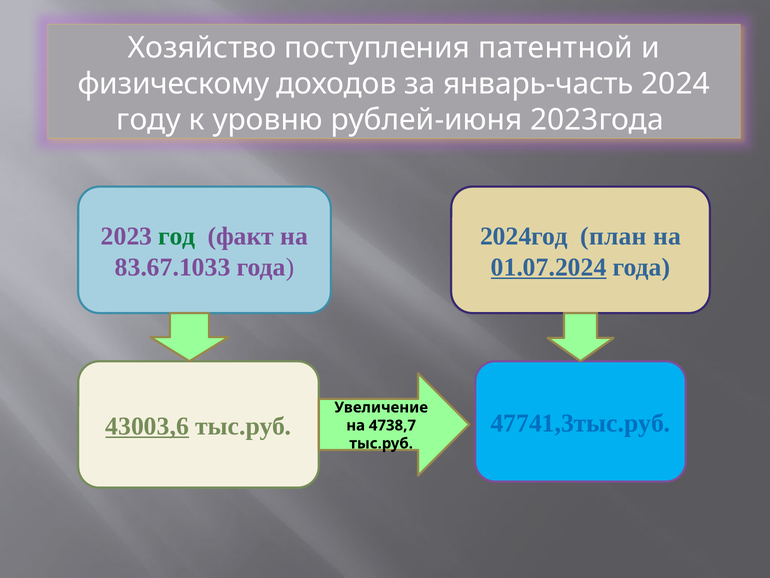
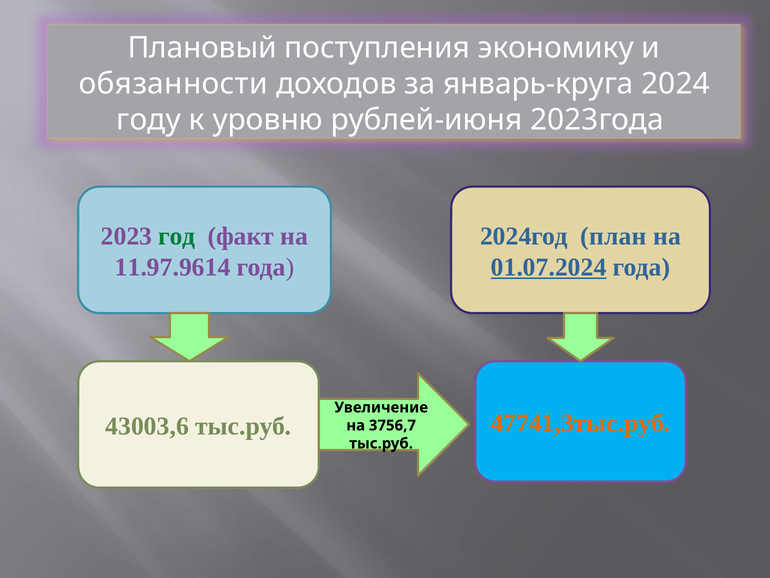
Хозяйство: Хозяйство -> Плановый
патентной: патентной -> экономику
физическому: физическому -> обязанности
январь-часть: январь-часть -> январь-круга
83.67.1033: 83.67.1033 -> 11.97.9614
43003,6 underline: present -> none
47741,3тыс.руб colour: blue -> orange
4738,7: 4738,7 -> 3756,7
